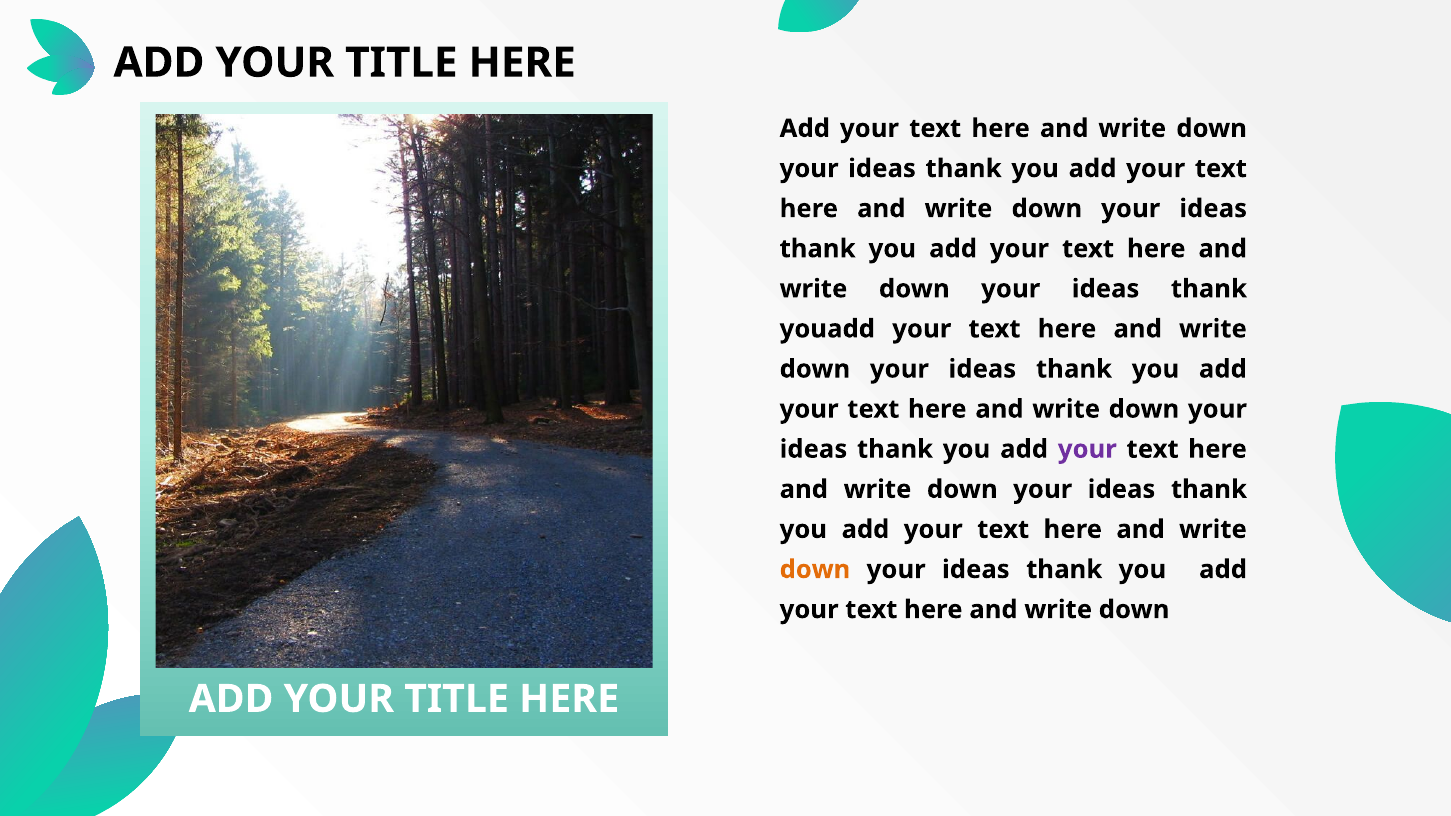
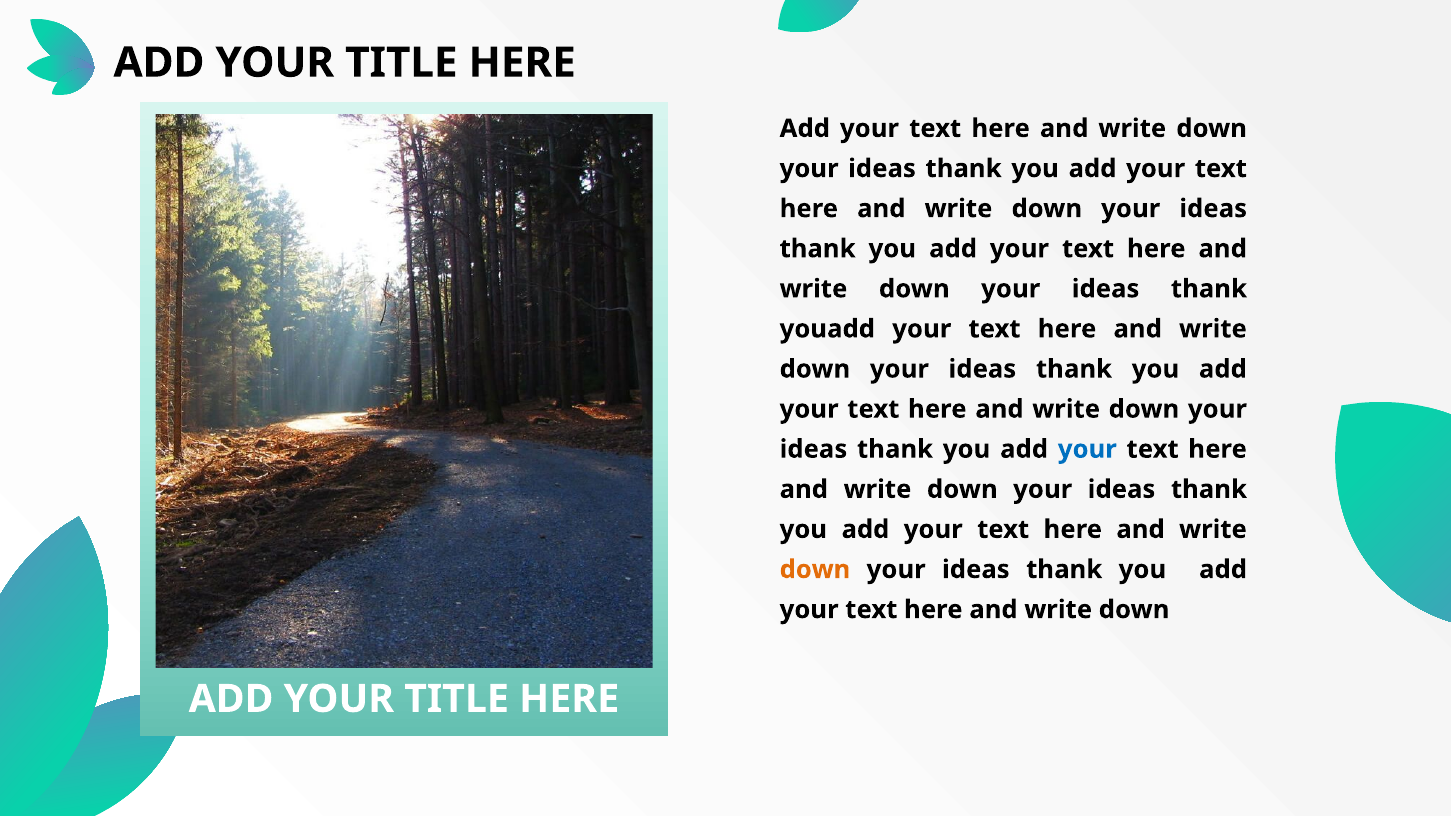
your at (1087, 449) colour: purple -> blue
